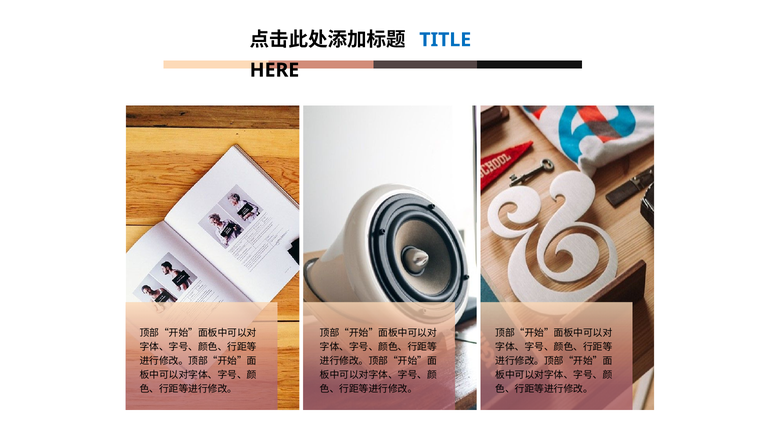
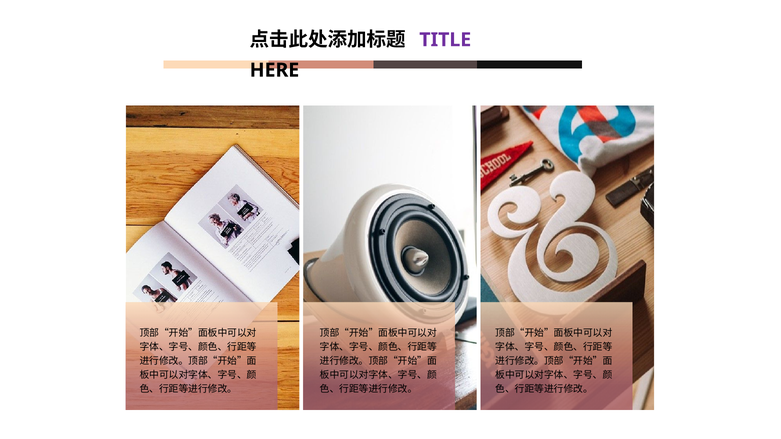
TITLE colour: blue -> purple
